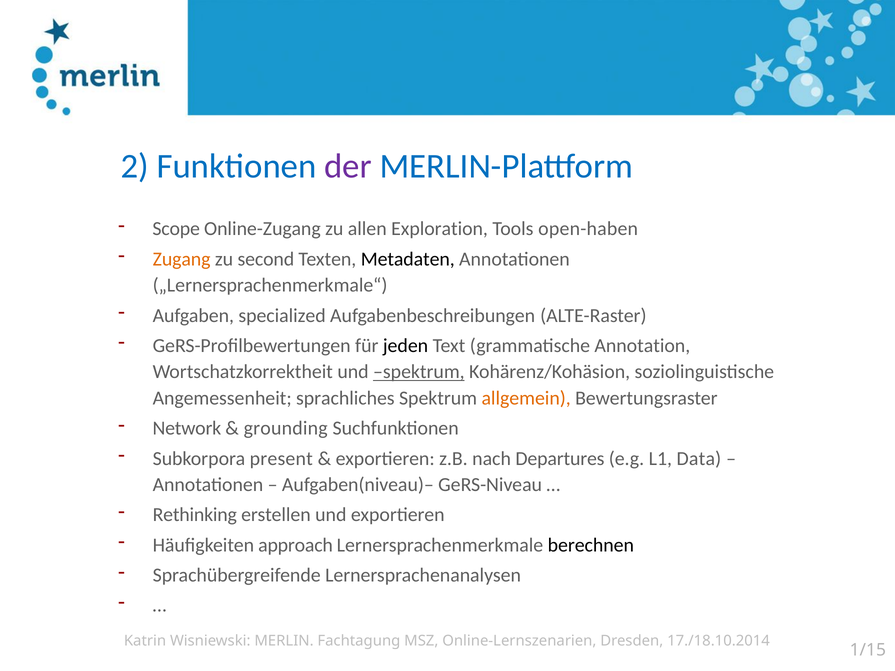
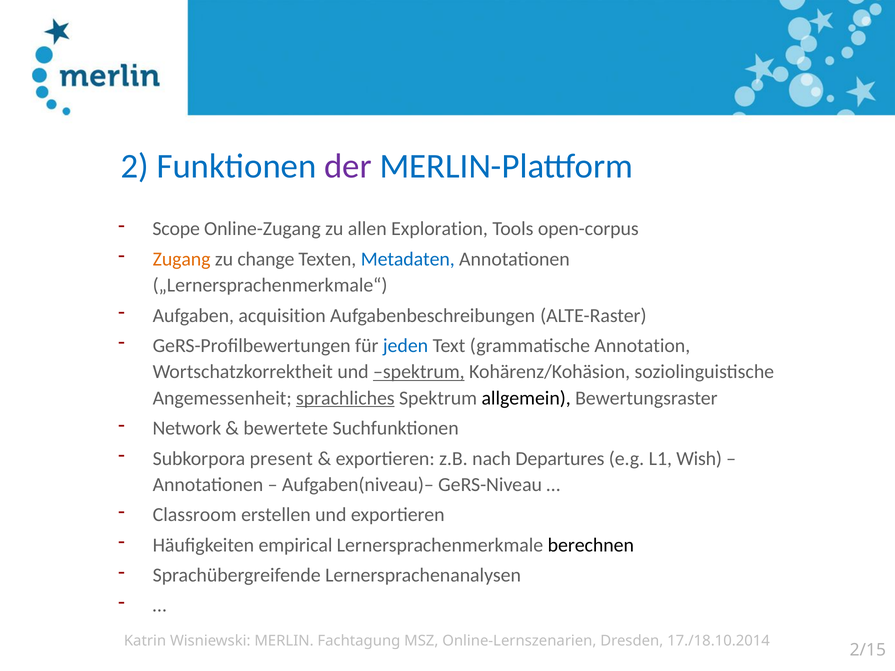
open-haben: open-haben -> open-corpus
second: second -> change
Metadaten colour: black -> blue
specialized: specialized -> acquisition
jeden colour: black -> blue
sprachliches underline: none -> present
allgemein colour: orange -> black
grounding: grounding -> bewertete
Data: Data -> Wish
Rethinking: Rethinking -> Classroom
approach: approach -> empirical
1/15: 1/15 -> 2/15
